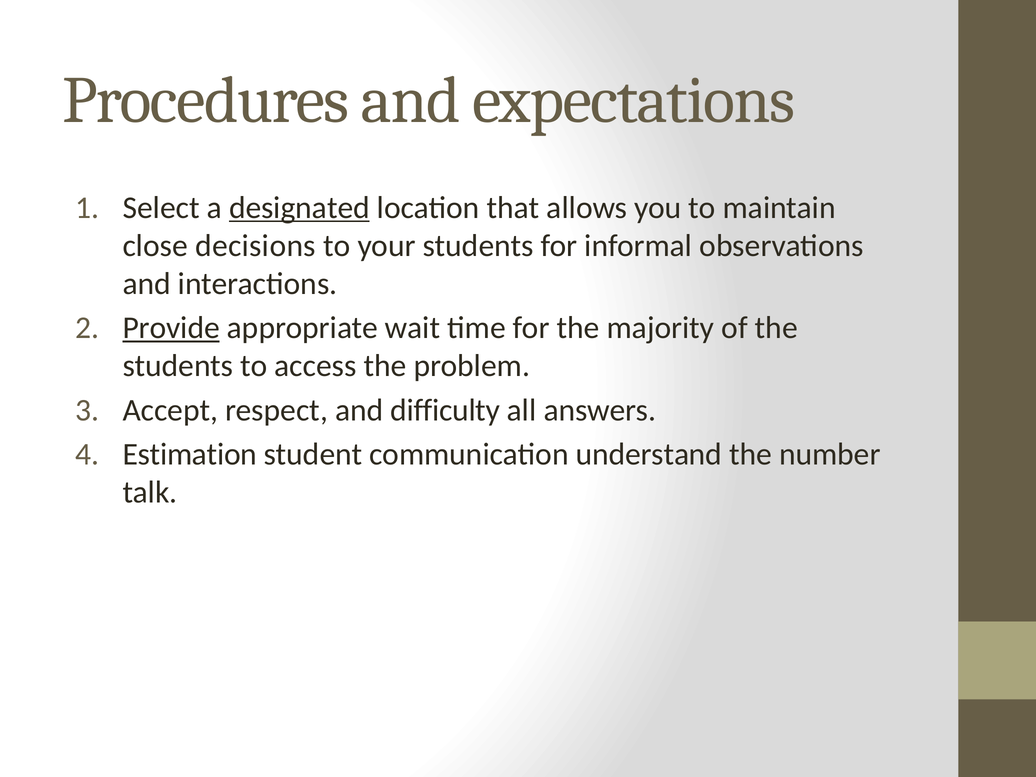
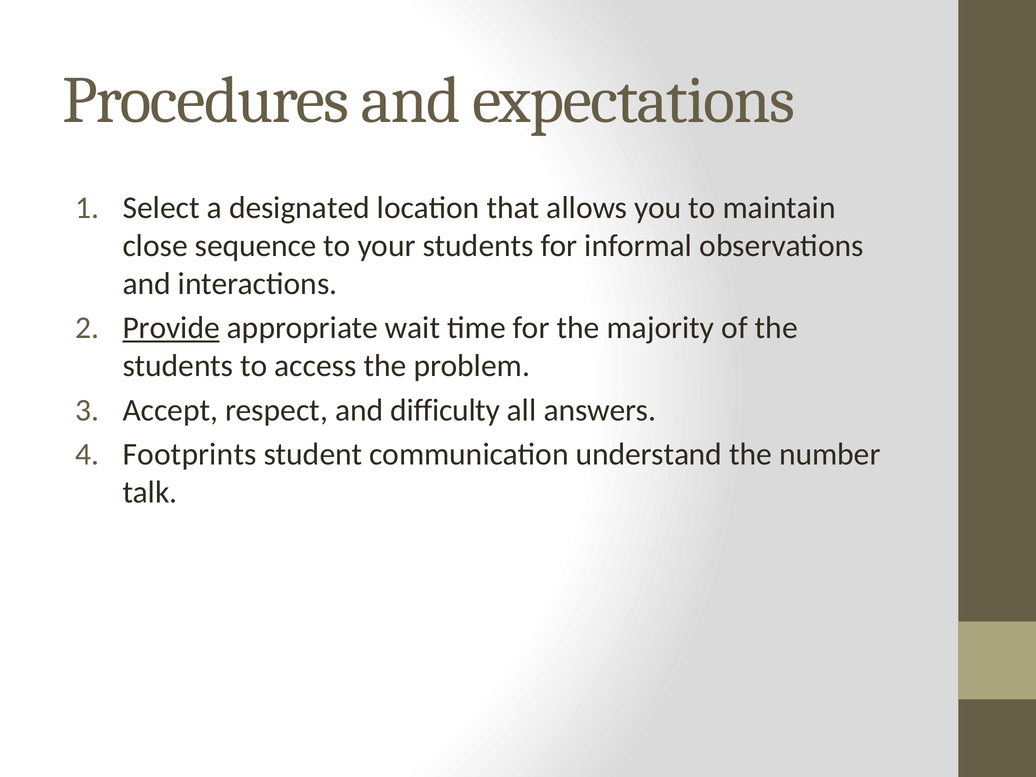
designated underline: present -> none
decisions: decisions -> sequence
Estimation: Estimation -> Footprints
